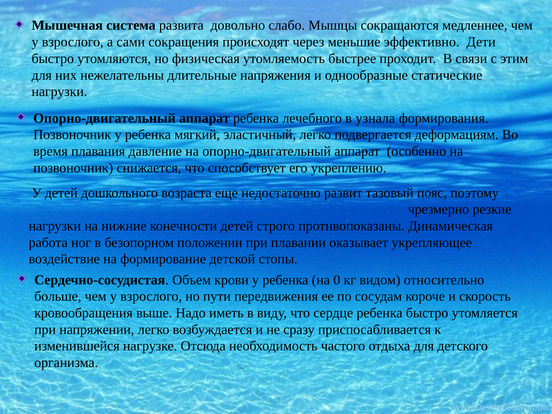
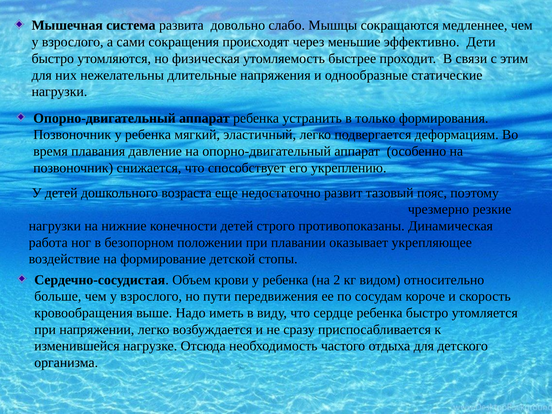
лечебного: лечебного -> устранить
узнала: узнала -> только
0: 0 -> 2
